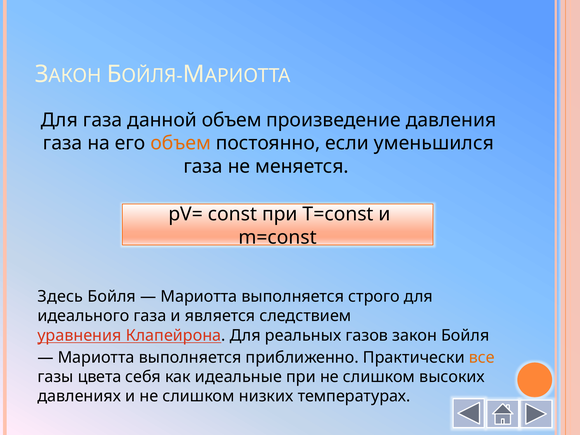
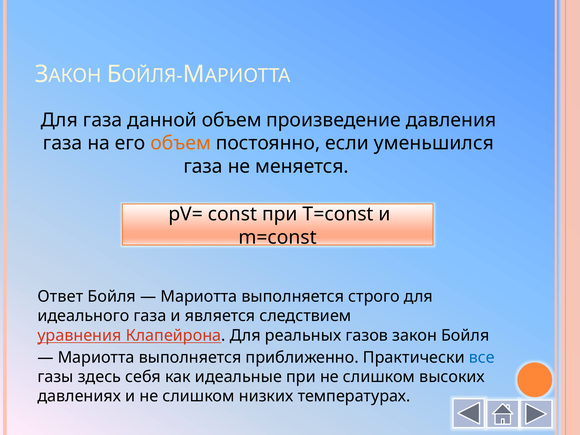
Здесь: Здесь -> Ответ
все colour: orange -> blue
цвета: цвета -> здесь
